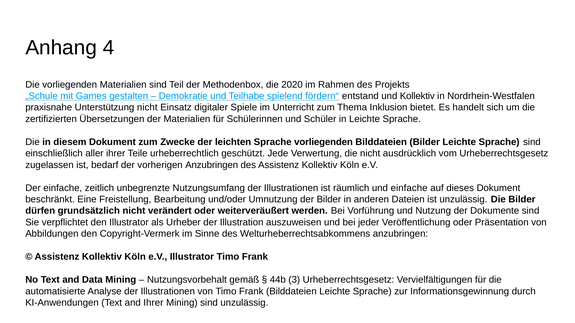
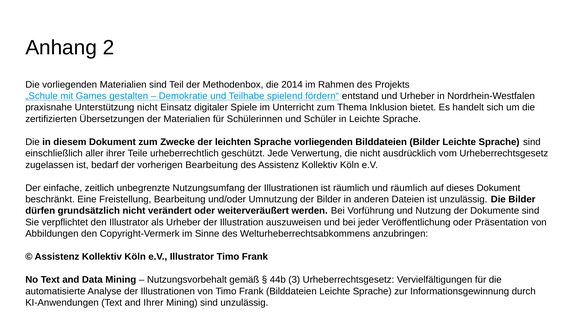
4: 4 -> 2
2020: 2020 -> 2014
und Kollektiv: Kollektiv -> Urheber
vorherigen Anzubringen: Anzubringen -> Bearbeitung
und einfache: einfache -> räumlich
